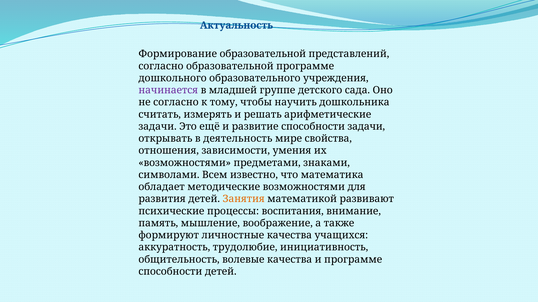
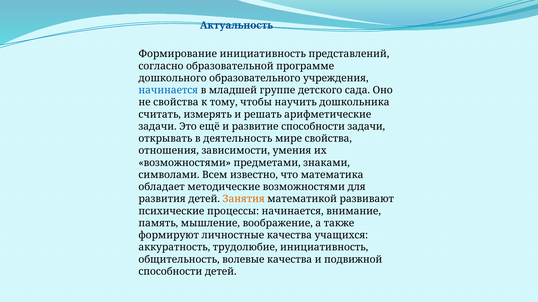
Формирование образовательной: образовательной -> инициативность
начинается at (168, 90) colour: purple -> blue
не согласно: согласно -> свойства
процессы воспитания: воспитания -> начинается
и программе: программе -> подвижной
